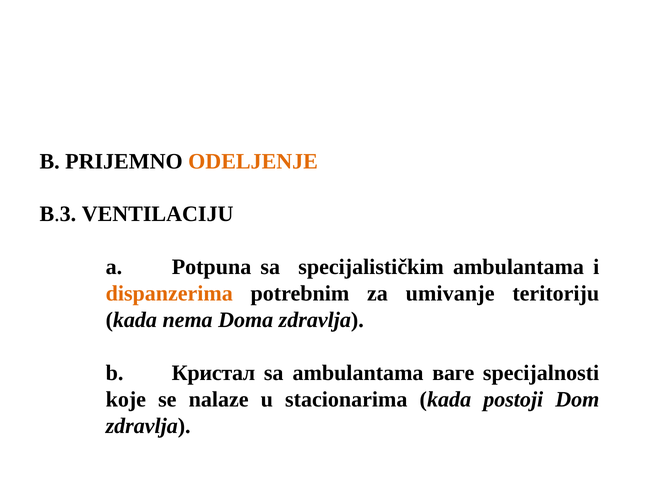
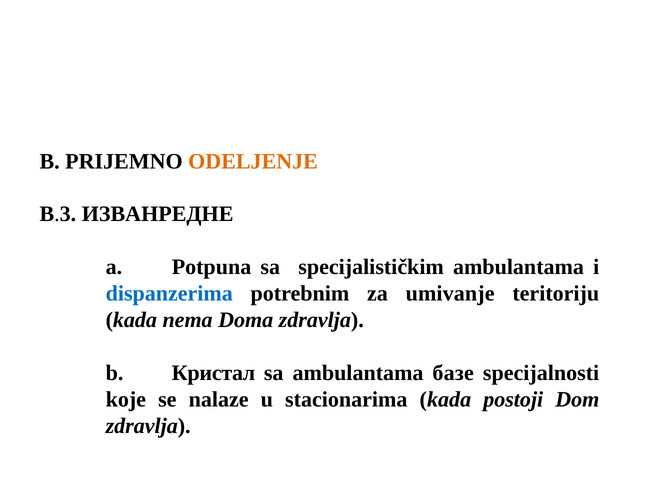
VENTILACIJU: VENTILACIJU -> ИЗВАНРЕДНЕ
dispanzerima colour: orange -> blue
ваге: ваге -> базе
